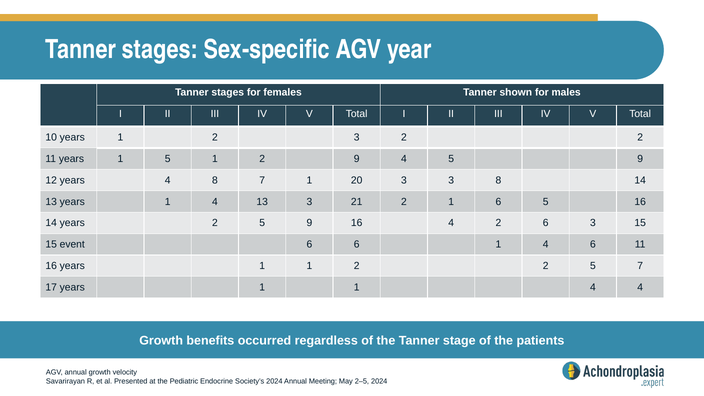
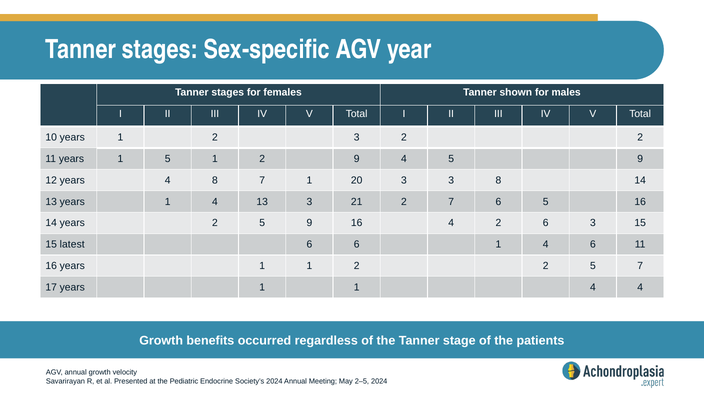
2 1: 1 -> 7
event: event -> latest
